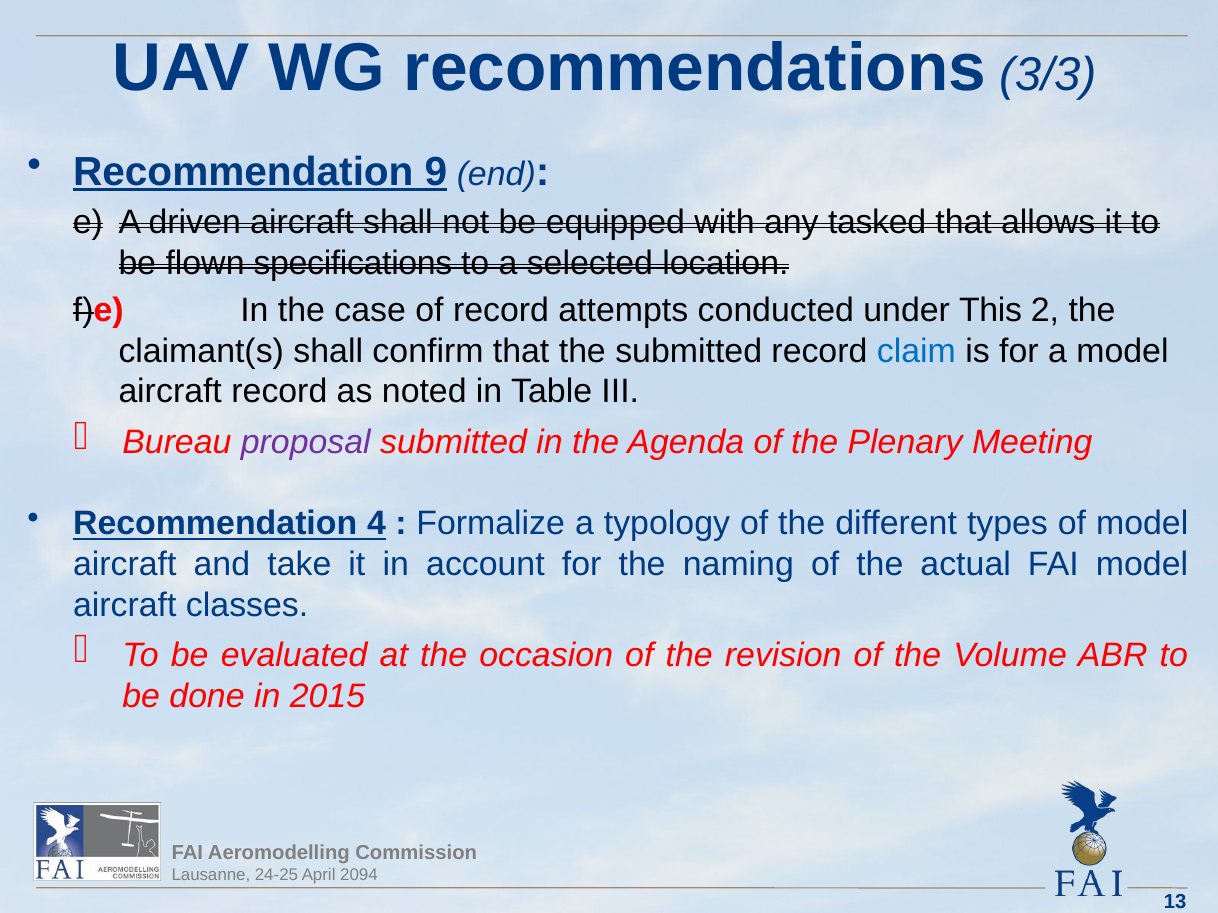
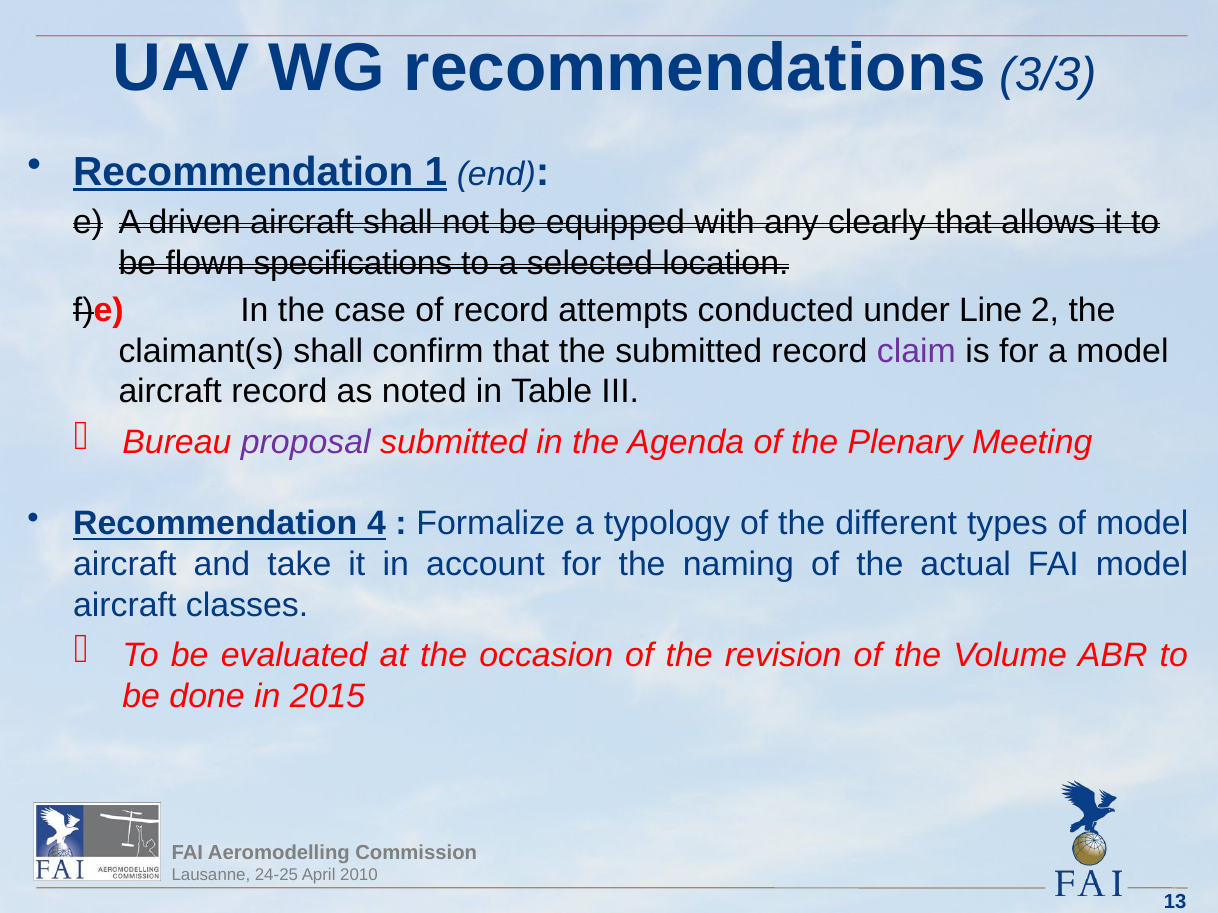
9: 9 -> 1
tasked: tasked -> clearly
This: This -> Line
claim colour: blue -> purple
2094: 2094 -> 2010
